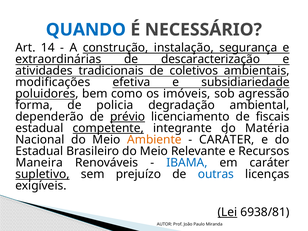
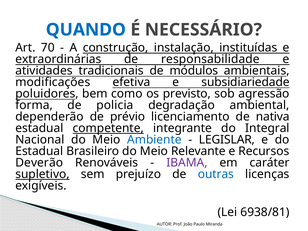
14: 14 -> 70
segurança: segurança -> instituídas
descaracterização: descaracterização -> responsabilidade
coletivos: coletivos -> módulos
imóveis: imóveis -> previsto
prévio underline: present -> none
fiscais: fiscais -> nativa
Matéria: Matéria -> Integral
Ambiente colour: orange -> blue
CARÁTER at (227, 140): CARÁTER -> LEGISLAR
Maneira: Maneira -> Deverão
IBAMA colour: blue -> purple
Lei underline: present -> none
